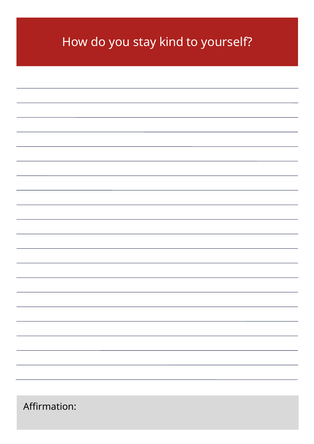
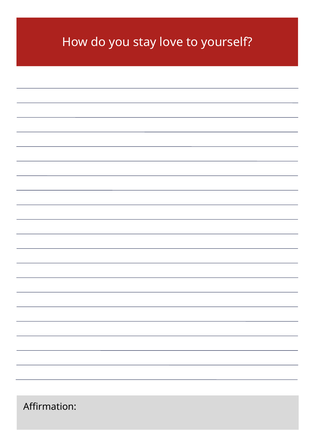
kind: kind -> love
